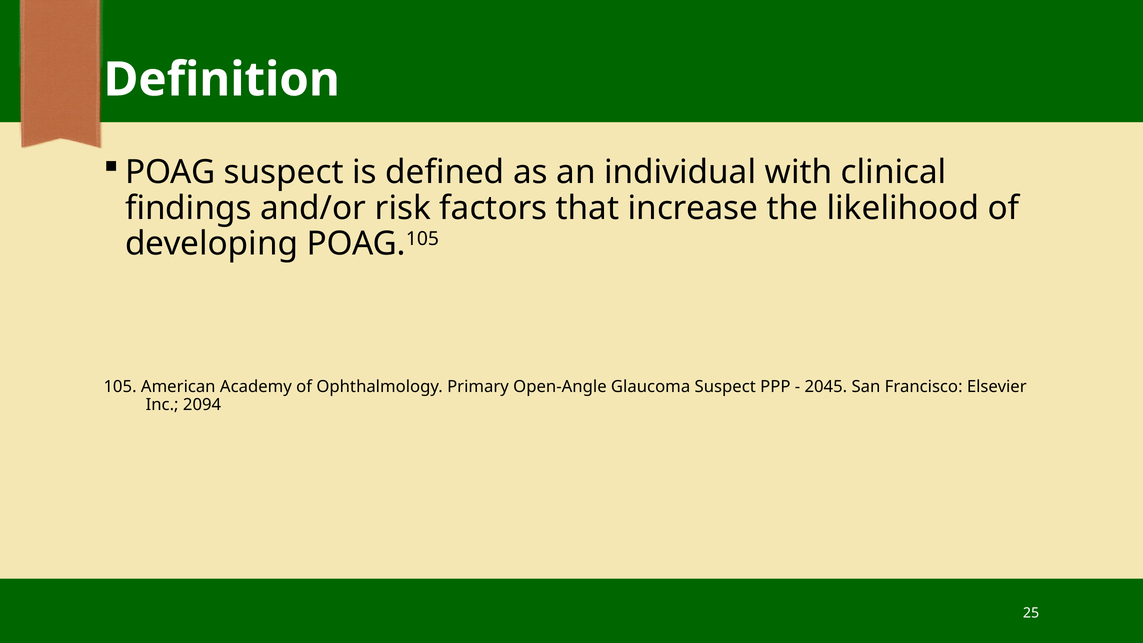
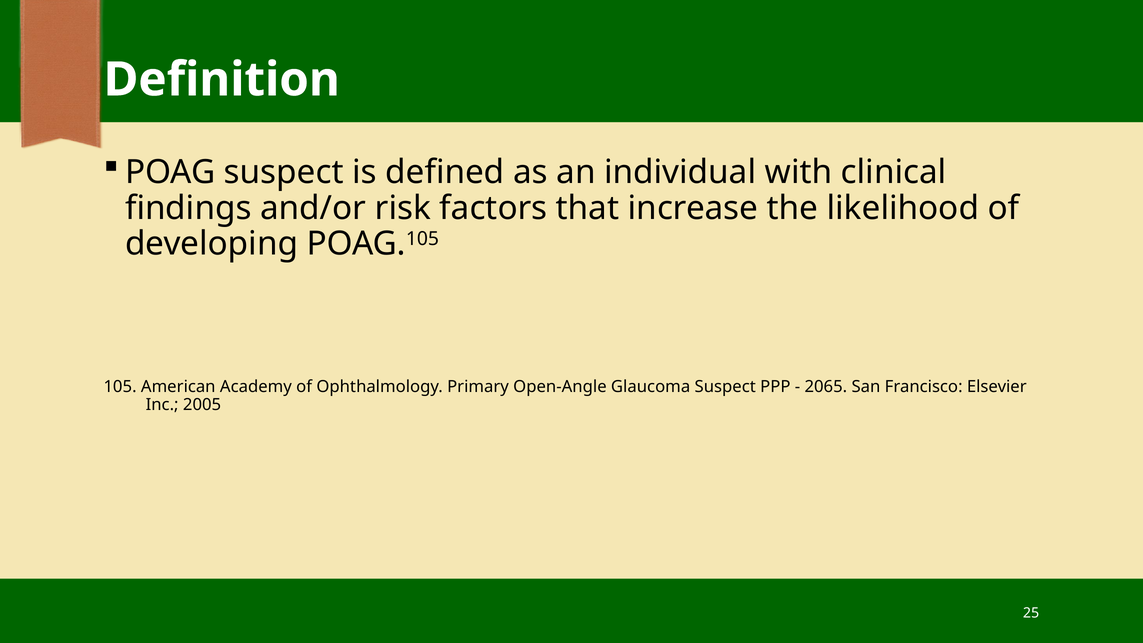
2045: 2045 -> 2065
2094: 2094 -> 2005
